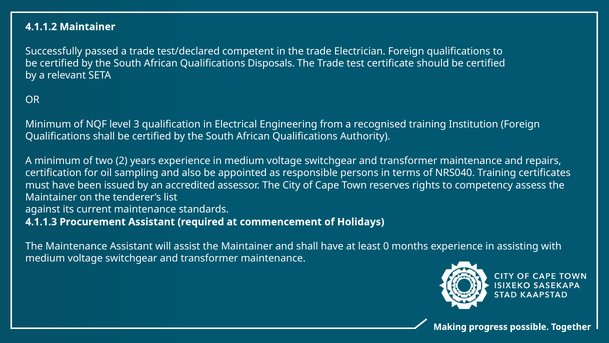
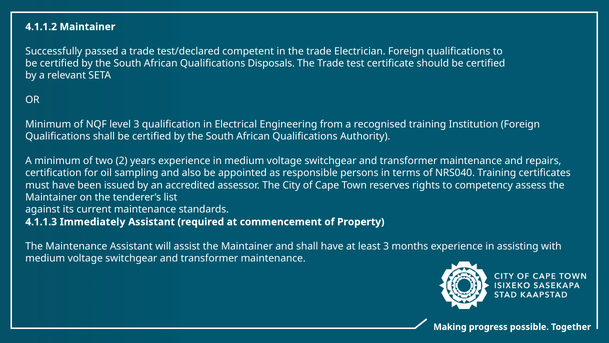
Procurement: Procurement -> Immediately
Holidays: Holidays -> Property
least 0: 0 -> 3
